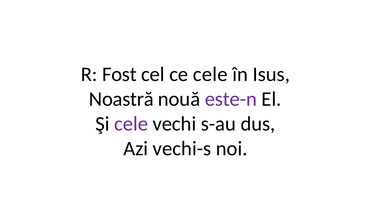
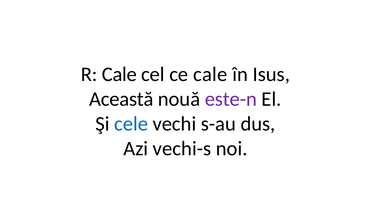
R Fost: Fost -> Cale
ce cele: cele -> cale
Noastră: Noastră -> Această
cele at (131, 124) colour: purple -> blue
